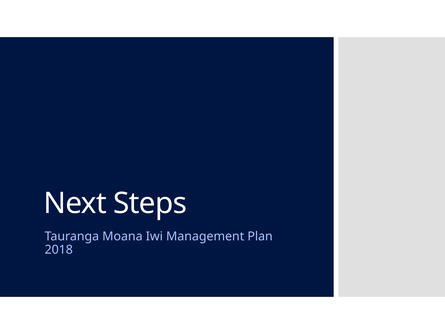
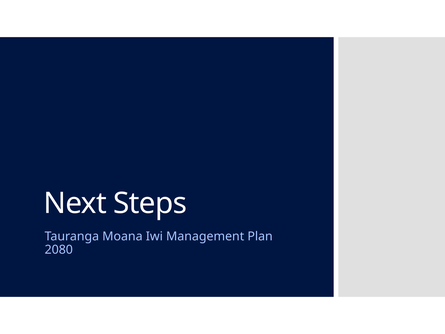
2018: 2018 -> 2080
